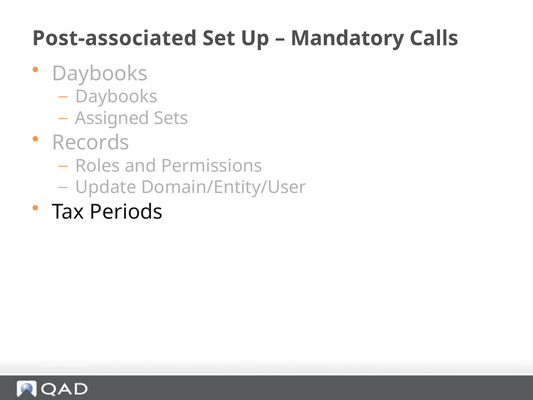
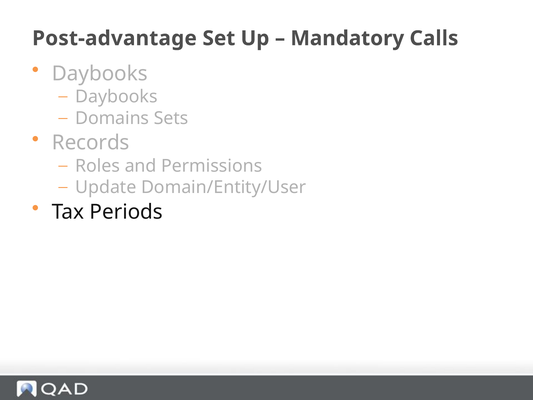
Post-associated: Post-associated -> Post-advantage
Assigned: Assigned -> Domains
